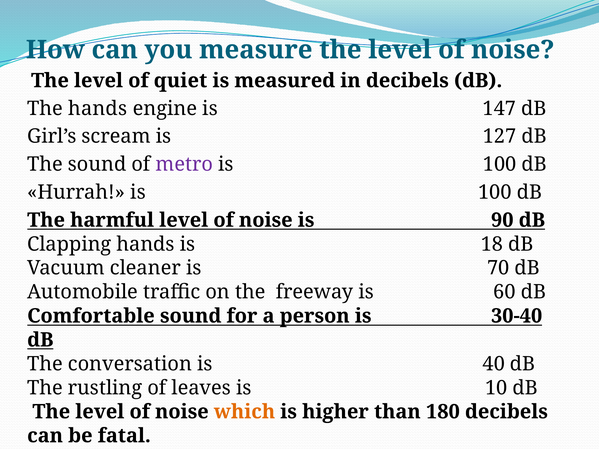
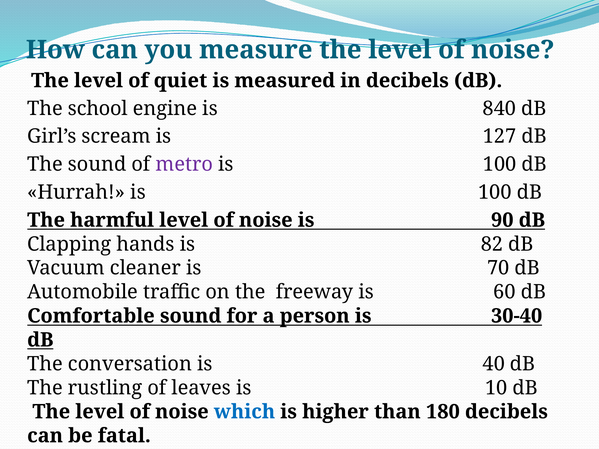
The hands: hands -> school
147: 147 -> 840
18: 18 -> 82
which colour: orange -> blue
